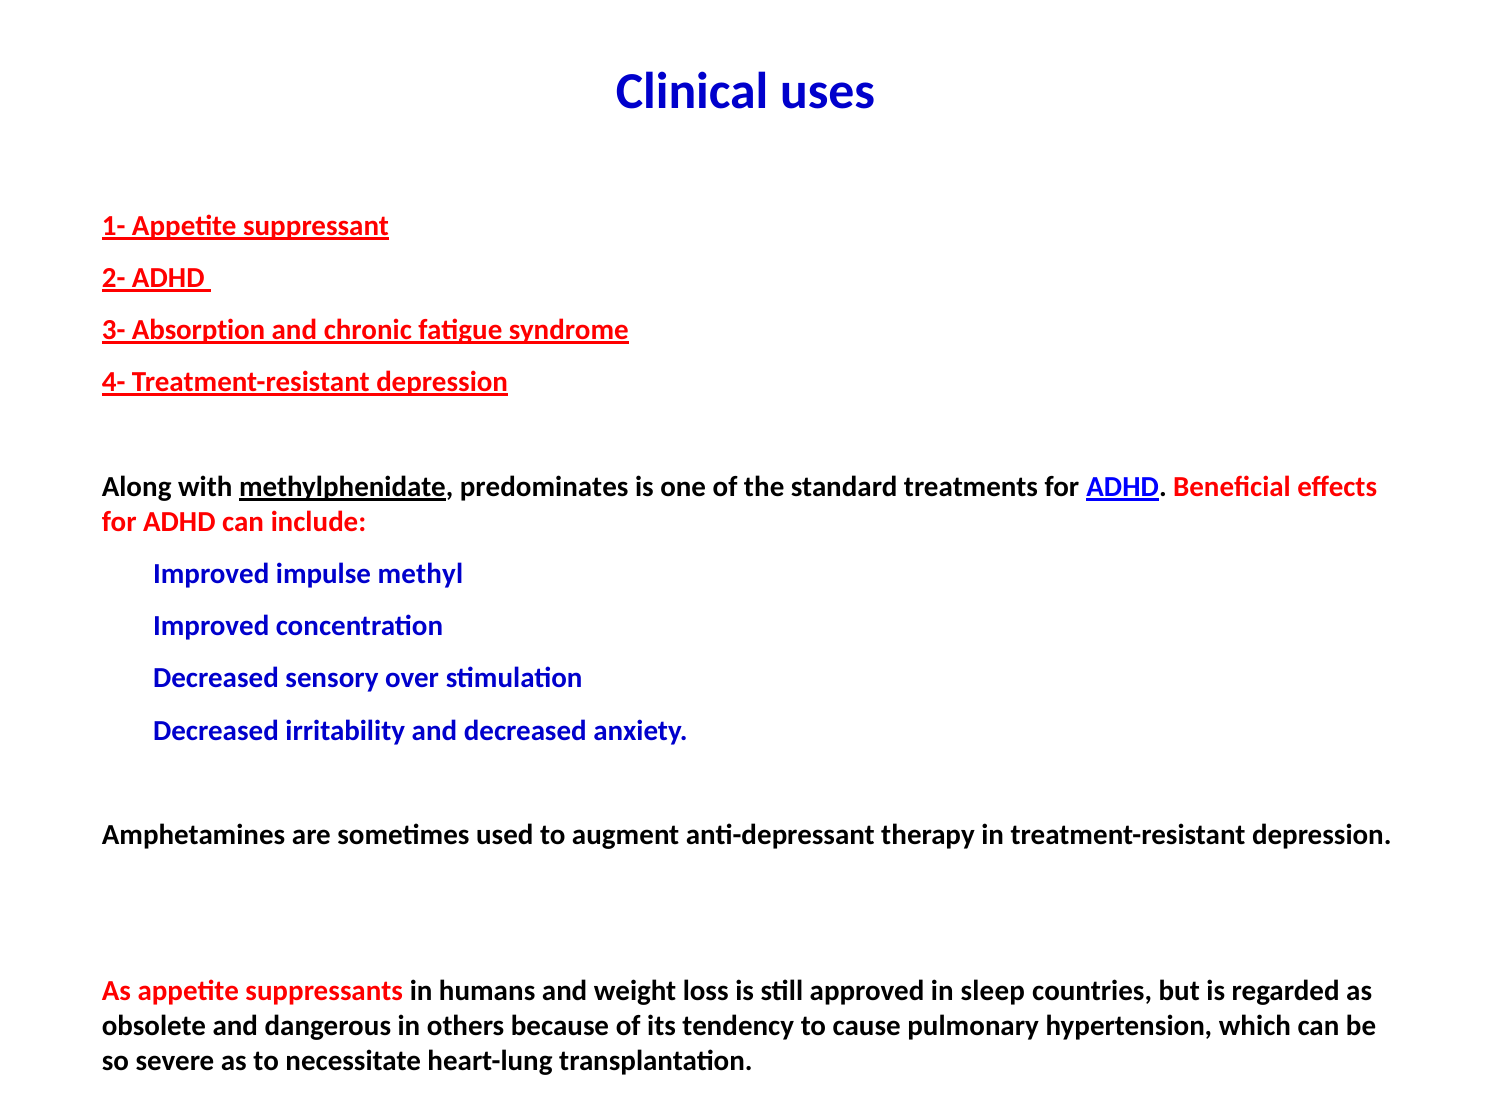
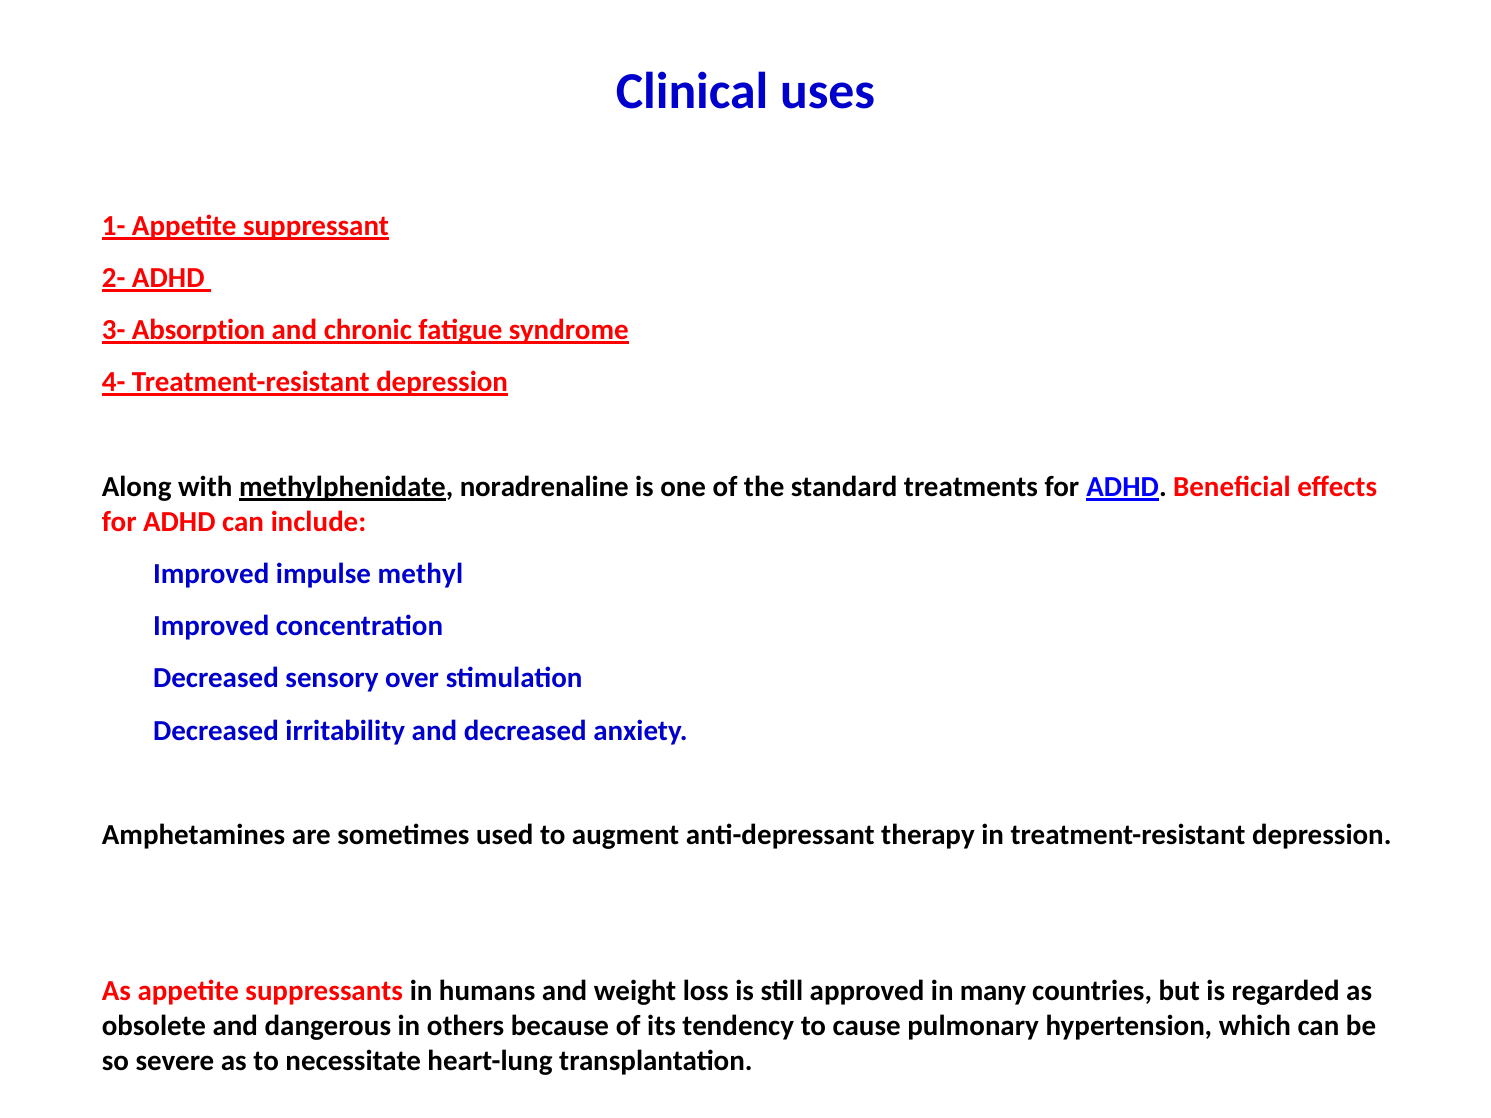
predominates: predominates -> noradrenaline
sleep: sleep -> many
